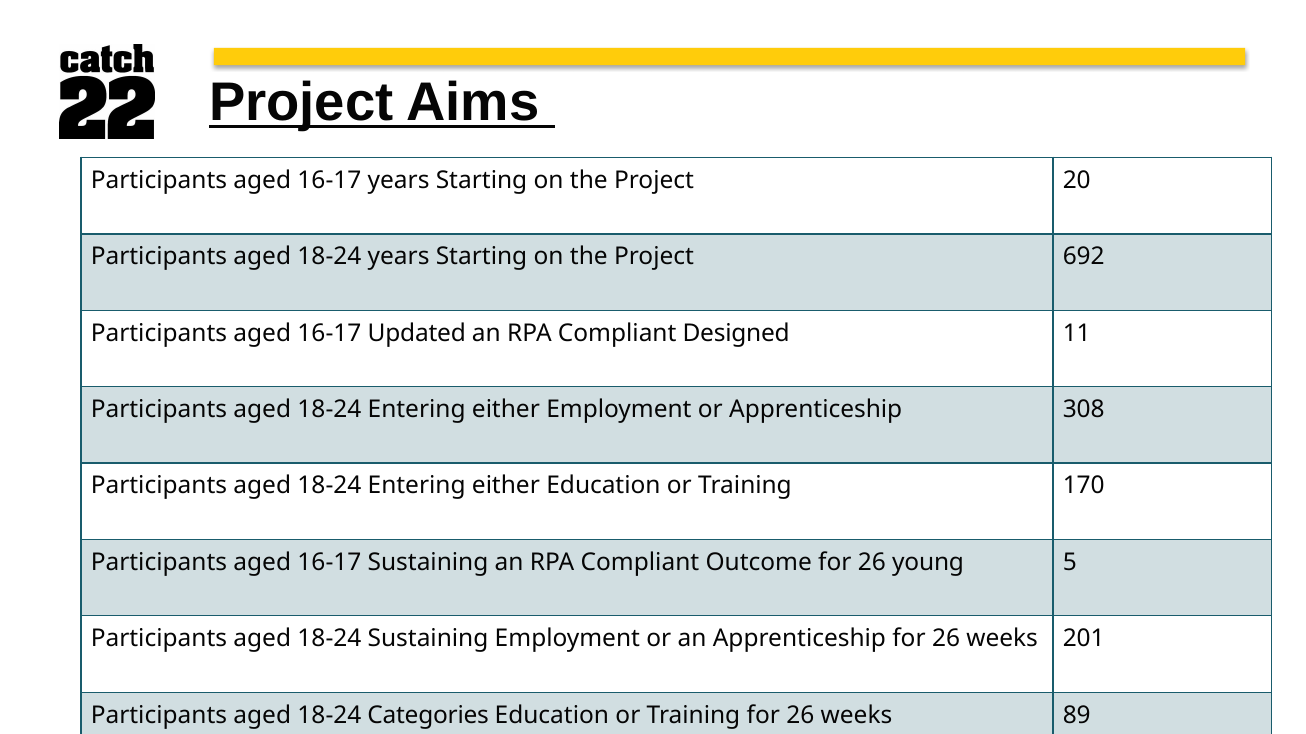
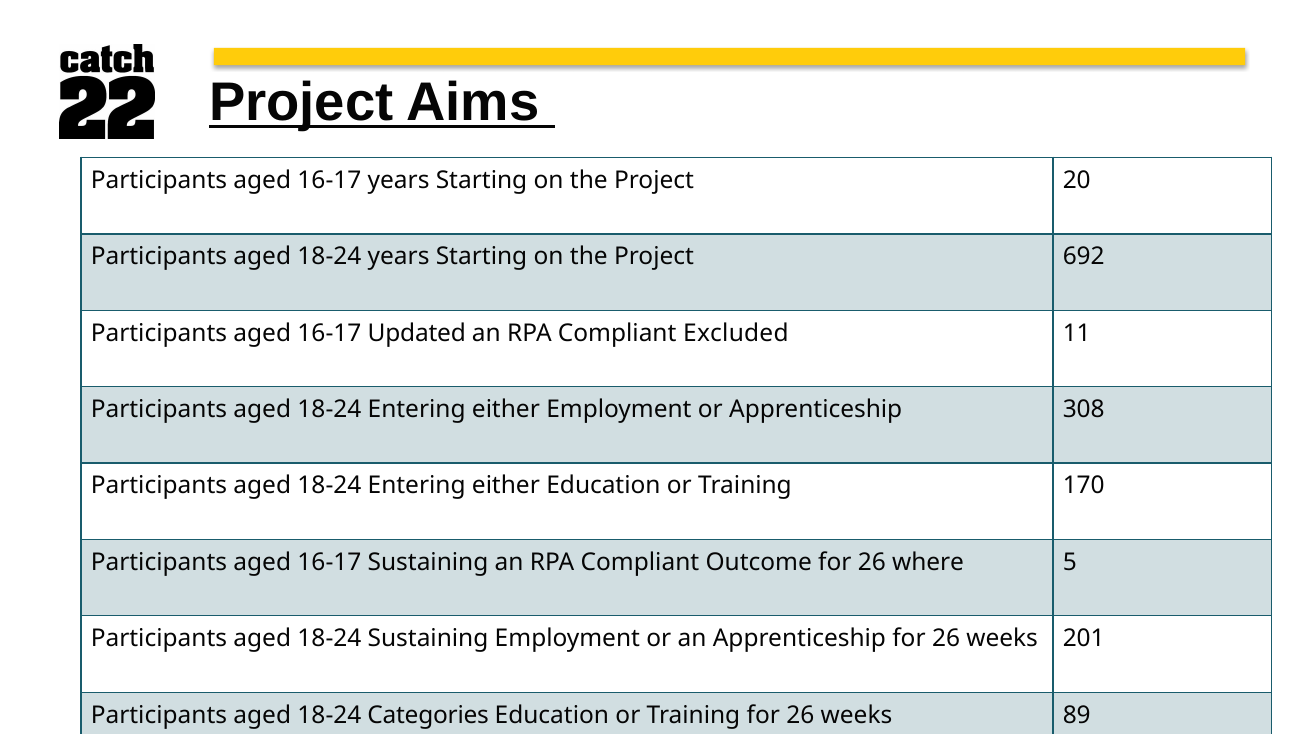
Designed: Designed -> Excluded
young: young -> where
